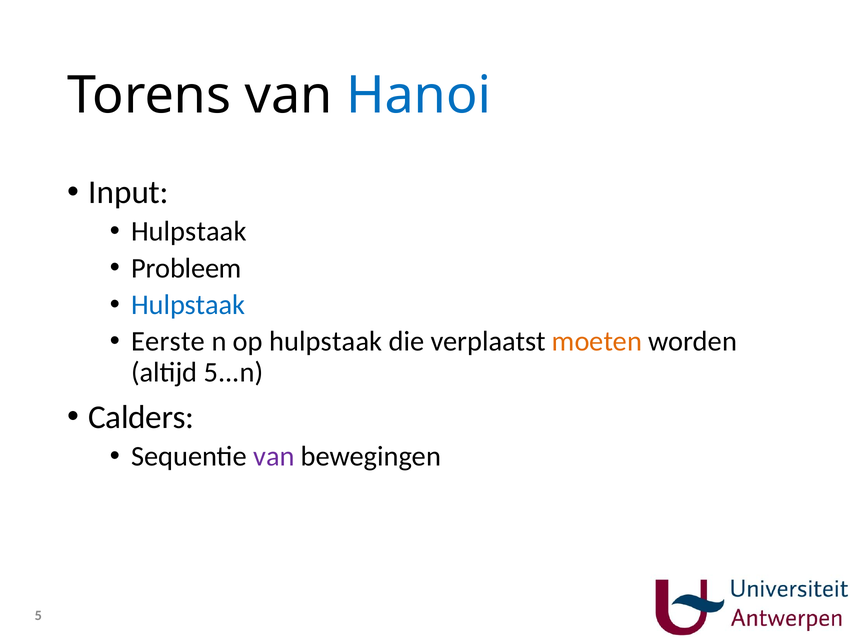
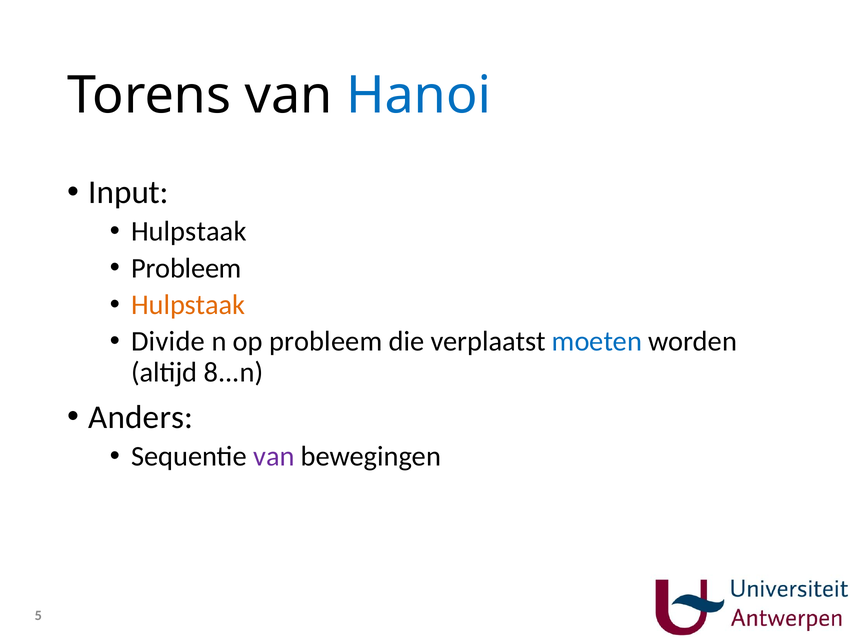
Hulpstaak at (188, 305) colour: blue -> orange
Eerste: Eerste -> Divide
op hulpstaak: hulpstaak -> probleem
moeten colour: orange -> blue
5...n: 5...n -> 8...n
Calders: Calders -> Anders
